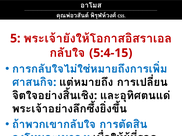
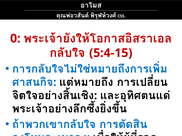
5: 5 -> 0
